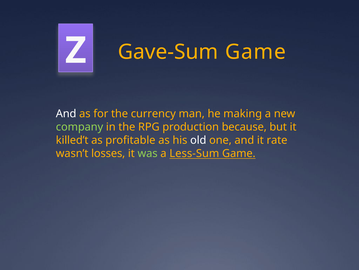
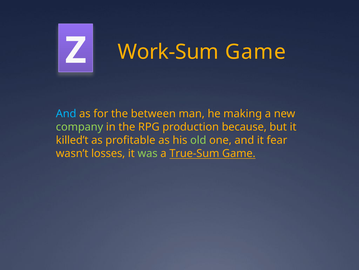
Gave-Sum: Gave-Sum -> Work-Sum
And at (66, 114) colour: white -> light blue
currency: currency -> between
old colour: white -> light green
rate: rate -> fear
Less-Sum: Less-Sum -> True-Sum
